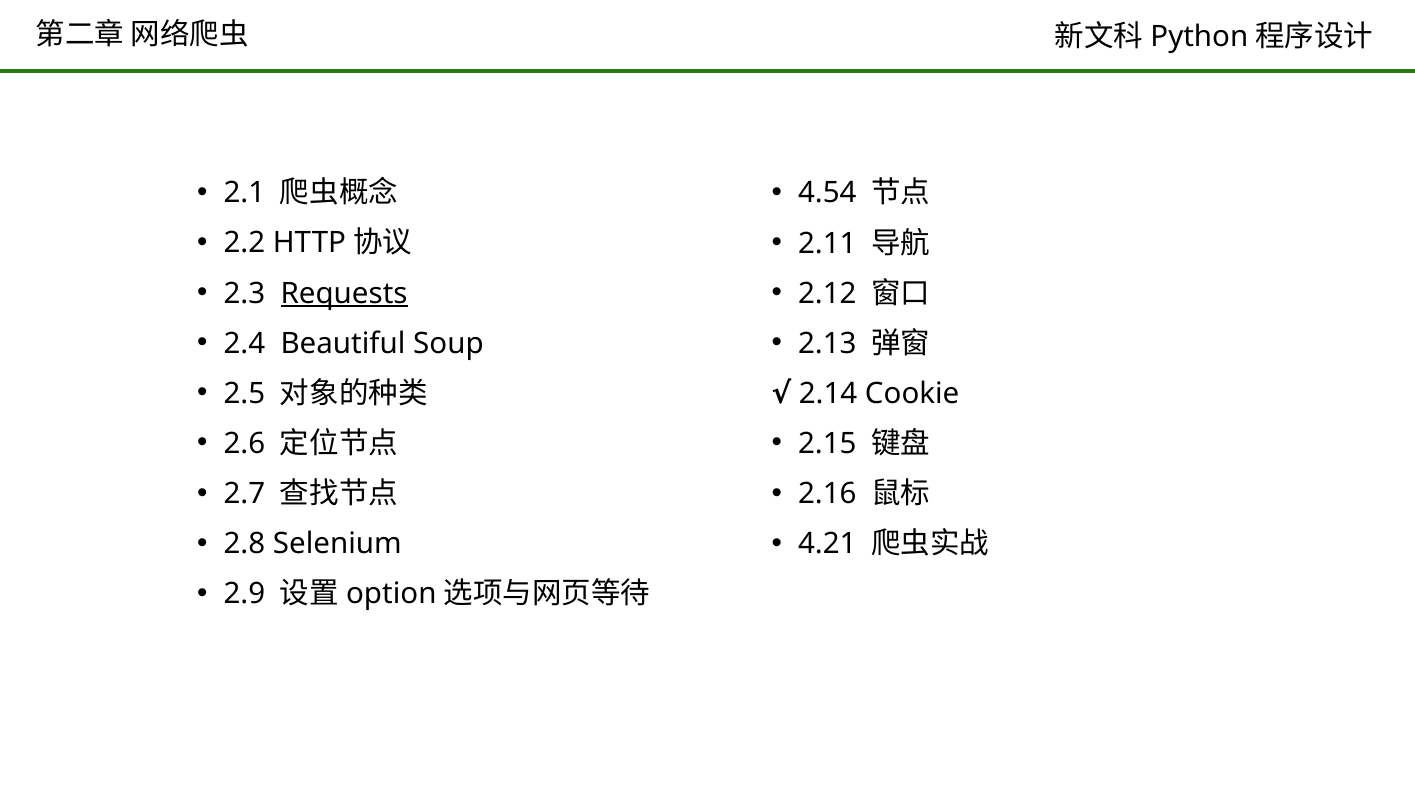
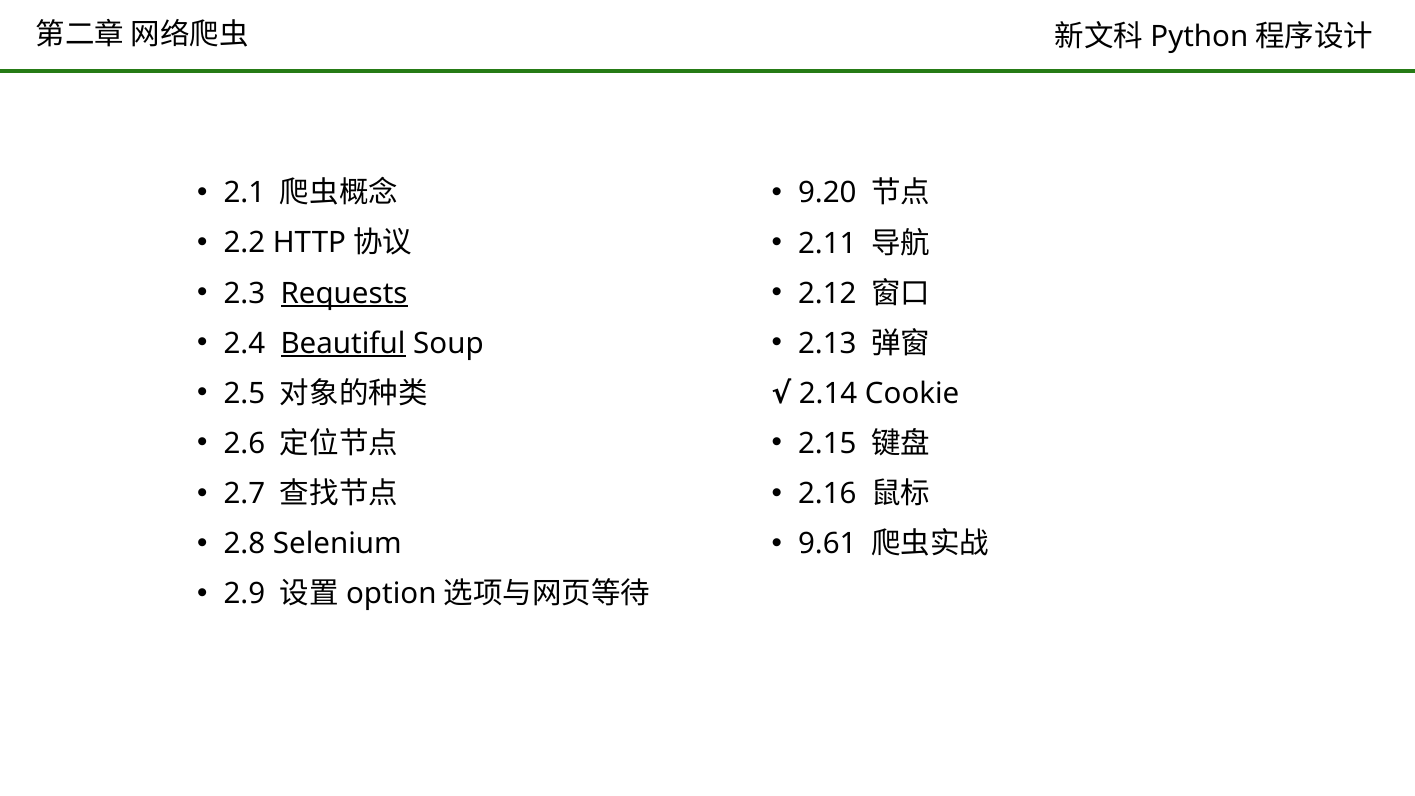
4.54: 4.54 -> 9.20
Beautiful underline: none -> present
4.21: 4.21 -> 9.61
